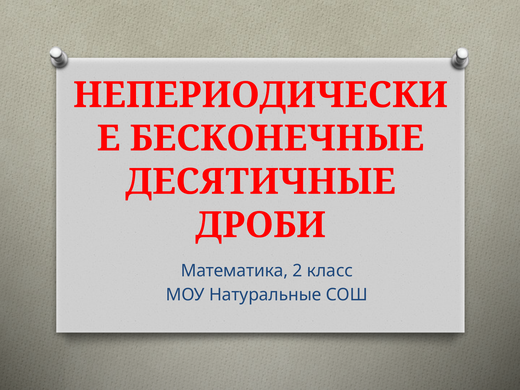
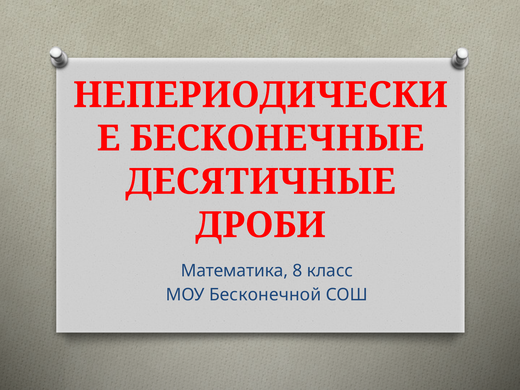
2: 2 -> 8
Натуральные: Натуральные -> Бесконечной
